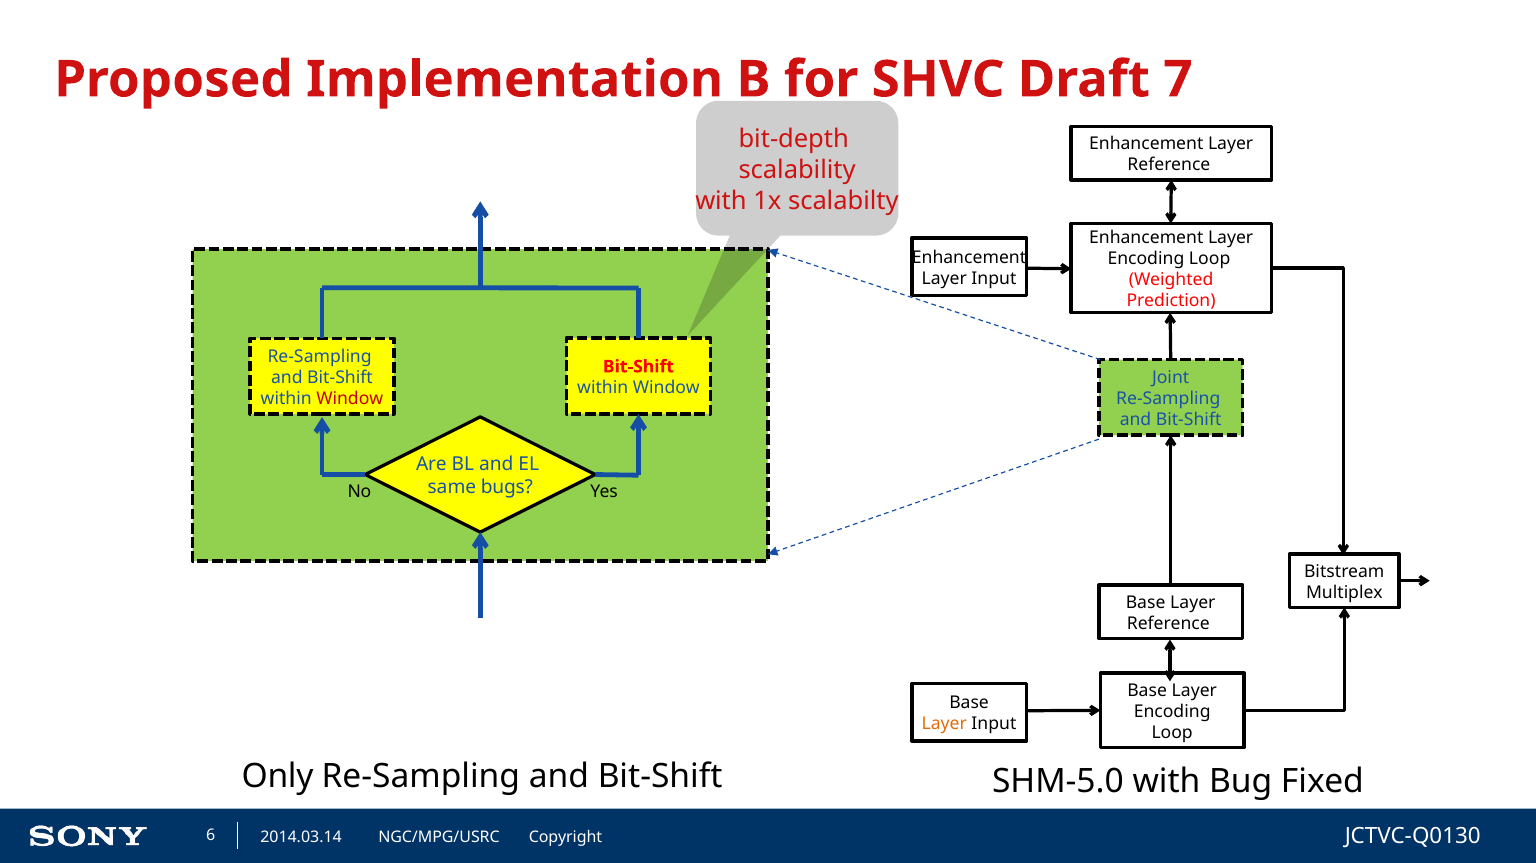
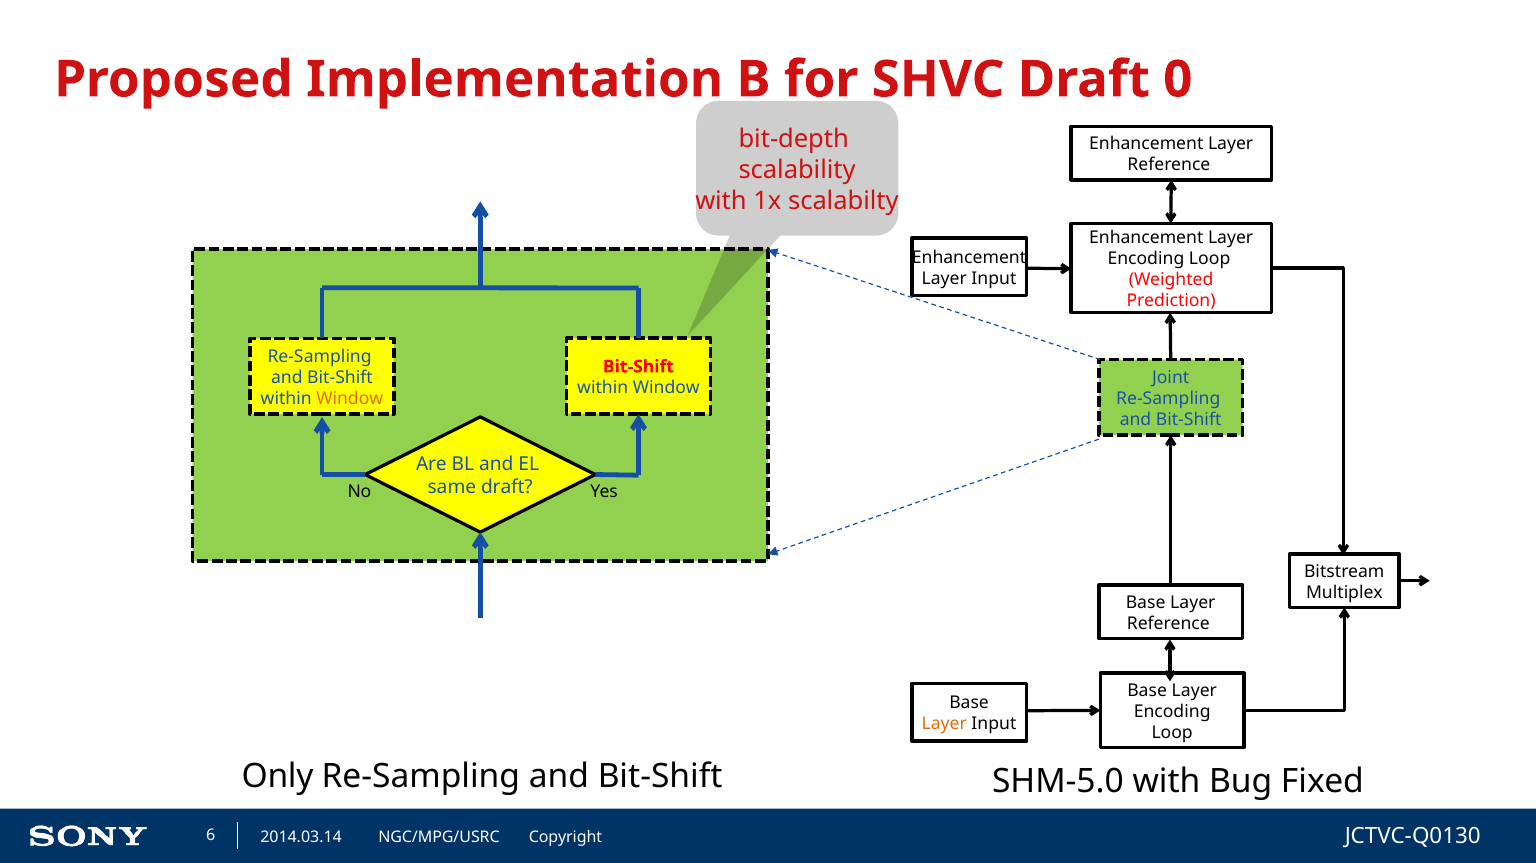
7: 7 -> 0
Window at (350, 399) colour: red -> orange
same bugs: bugs -> draft
